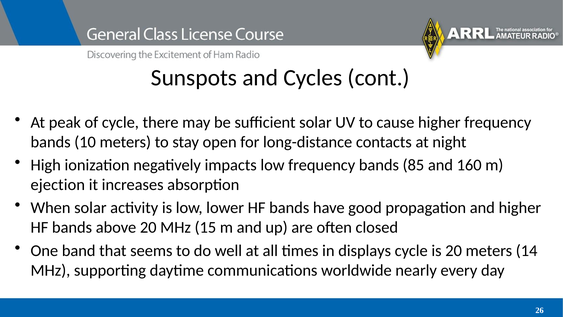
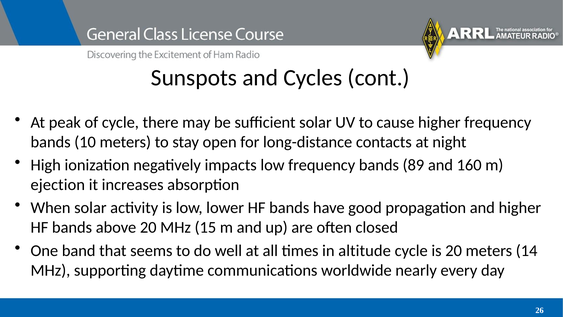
85: 85 -> 89
displays: displays -> altitude
